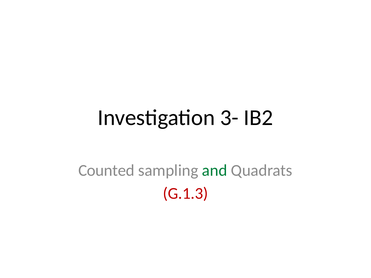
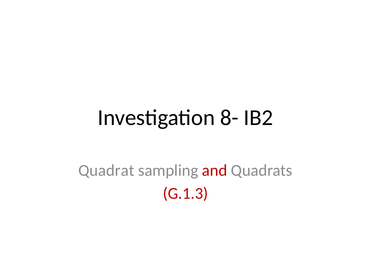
3-: 3- -> 8-
Counted: Counted -> Quadrat
and colour: green -> red
